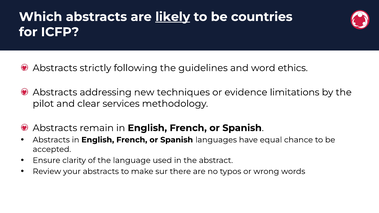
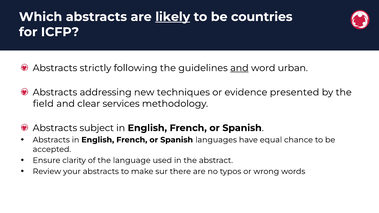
and at (239, 68) underline: none -> present
ethics: ethics -> urban
limitations: limitations -> presented
pilot: pilot -> field
remain: remain -> subject
